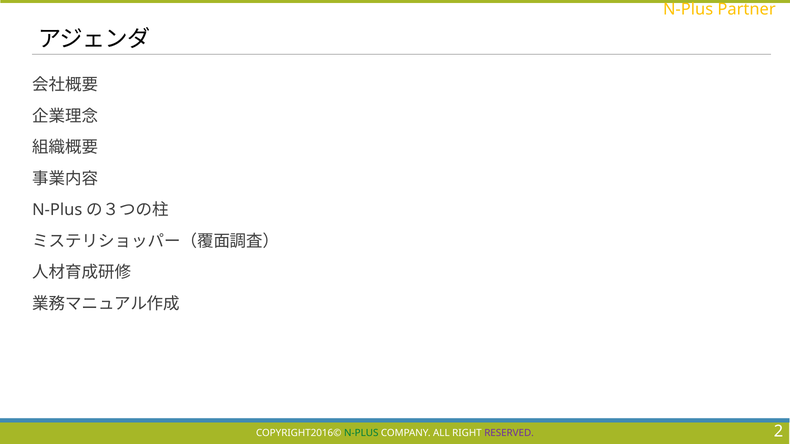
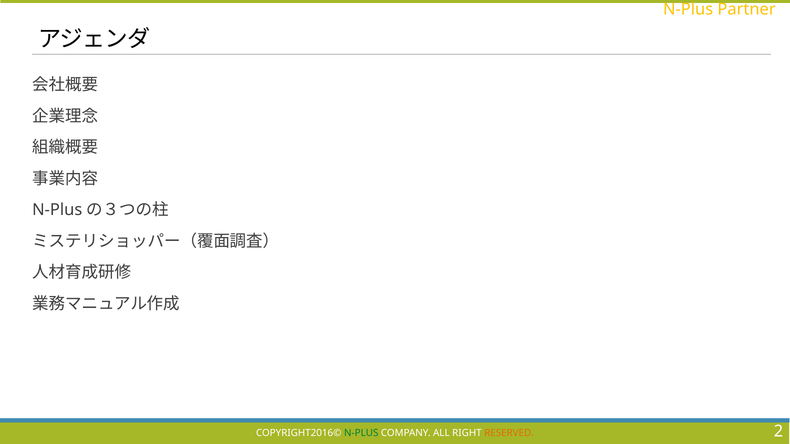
RESERVED colour: purple -> orange
